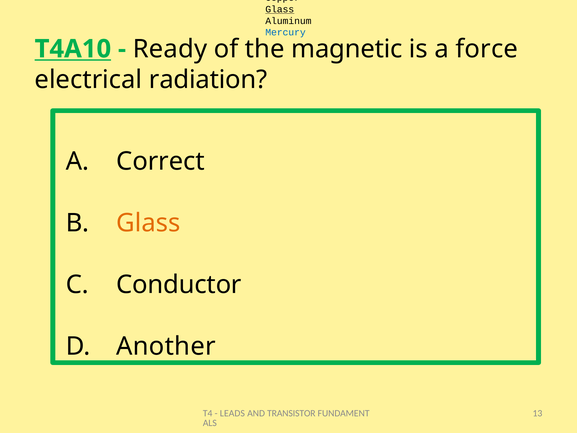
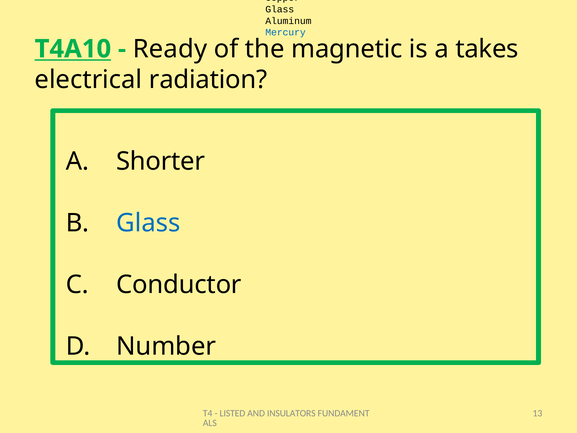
Glass at (280, 9) underline: present -> none
force: force -> takes
Correct: Correct -> Shorter
Glass at (148, 223) colour: orange -> blue
Another: Another -> Number
LEADS: LEADS -> LISTED
TRANSISTOR: TRANSISTOR -> INSULATORS
